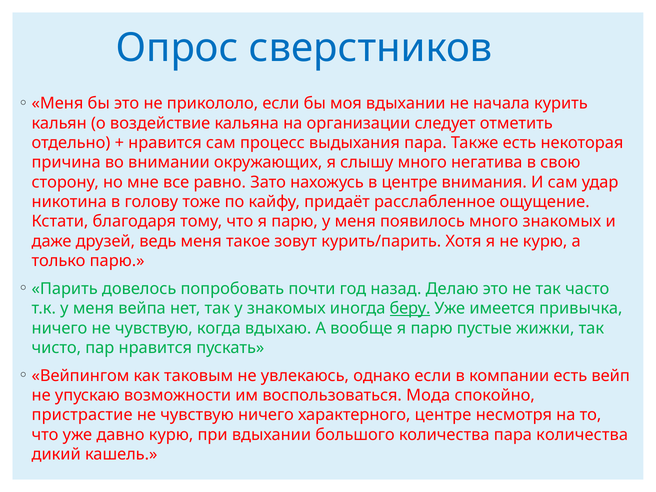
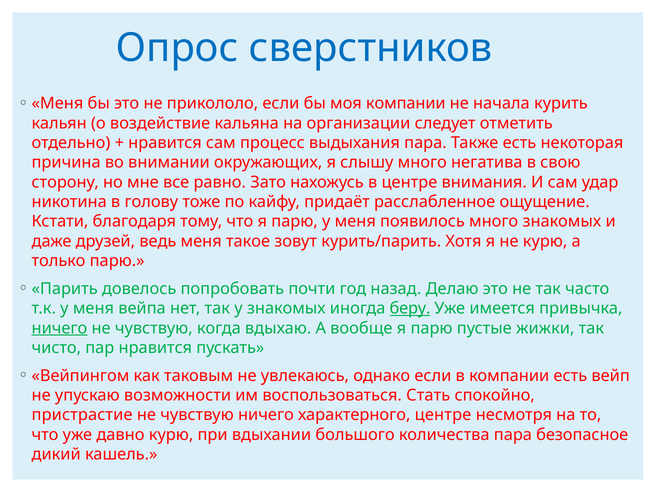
моя вдыхании: вдыхании -> компании
ничего at (59, 328) underline: none -> present
Мода: Мода -> Стать
пара количества: количества -> безопасное
